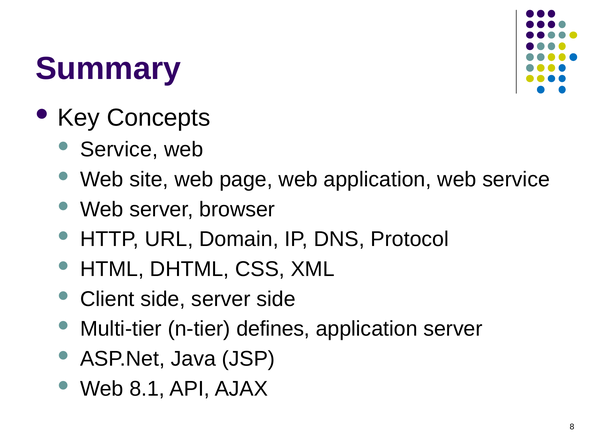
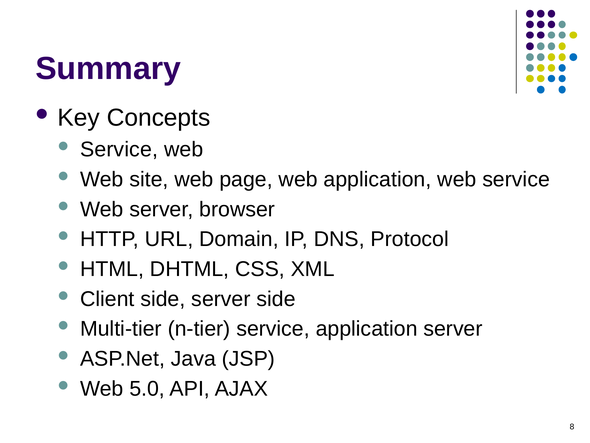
n-tier defines: defines -> service
8.1: 8.1 -> 5.0
